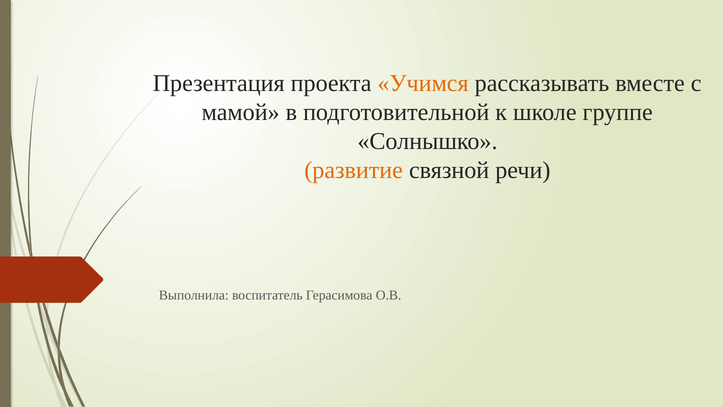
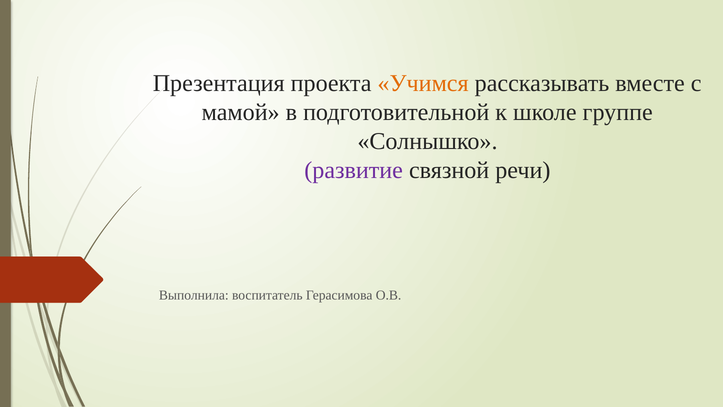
развитие colour: orange -> purple
